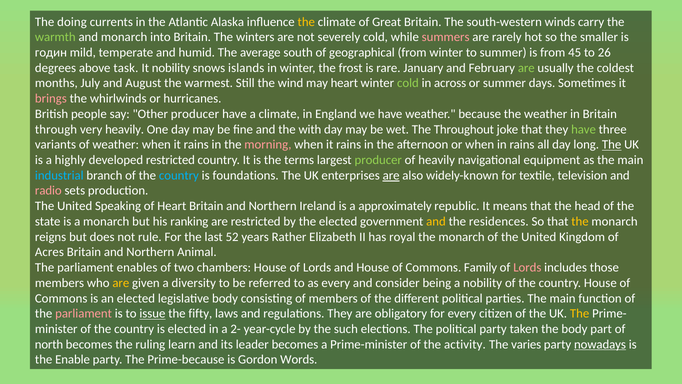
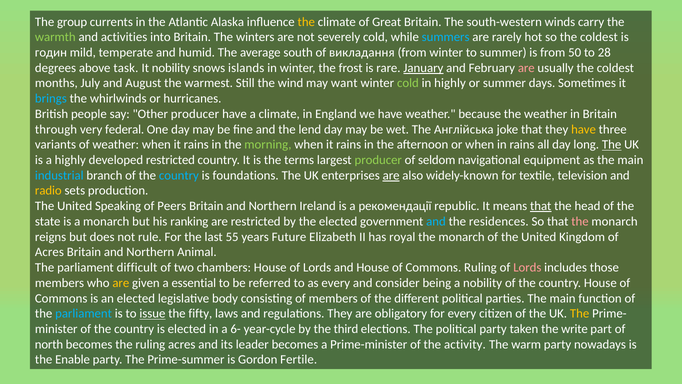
doing: doing -> group
and monarch: monarch -> activities
summers colour: pink -> light blue
so the smaller: smaller -> coldest
geographical: geographical -> викладання
45: 45 -> 50
26: 26 -> 28
January underline: none -> present
are at (526, 68) colour: light green -> pink
may heart: heart -> want
in across: across -> highly
brings colour: pink -> light blue
very heavily: heavily -> federal
with: with -> lend
Throughout: Throughout -> Англійська
have at (584, 129) colour: light green -> yellow
morning colour: pink -> light green
of heavily: heavily -> seldom
radio colour: pink -> yellow
of Heart: Heart -> Peers
approximately: approximately -> рекомендації
that at (541, 206) underline: none -> present
and at (436, 221) colour: yellow -> light blue
the at (580, 221) colour: yellow -> pink
52: 52 -> 55
Rather: Rather -> Future
enables: enables -> difficult
Commons Family: Family -> Ruling
diversity: diversity -> essential
parliament at (84, 313) colour: pink -> light blue
2-: 2- -> 6-
such: such -> third
the body: body -> write
ruling learn: learn -> acres
varies: varies -> warm
nowadays underline: present -> none
Prime-because: Prime-because -> Prime-summer
Words: Words -> Fertile
